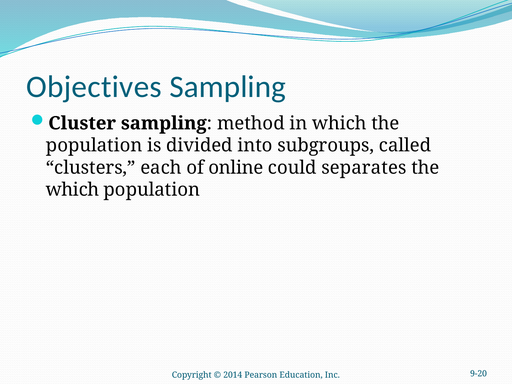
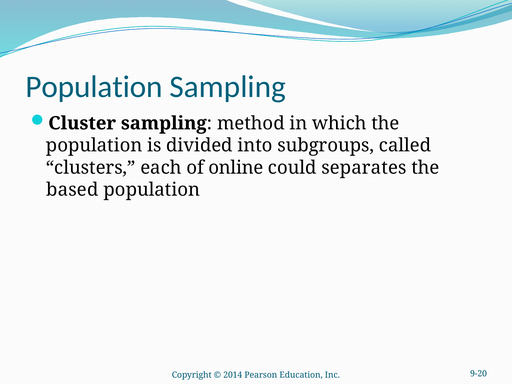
Objectives at (94, 87): Objectives -> Population
which at (73, 190): which -> based
